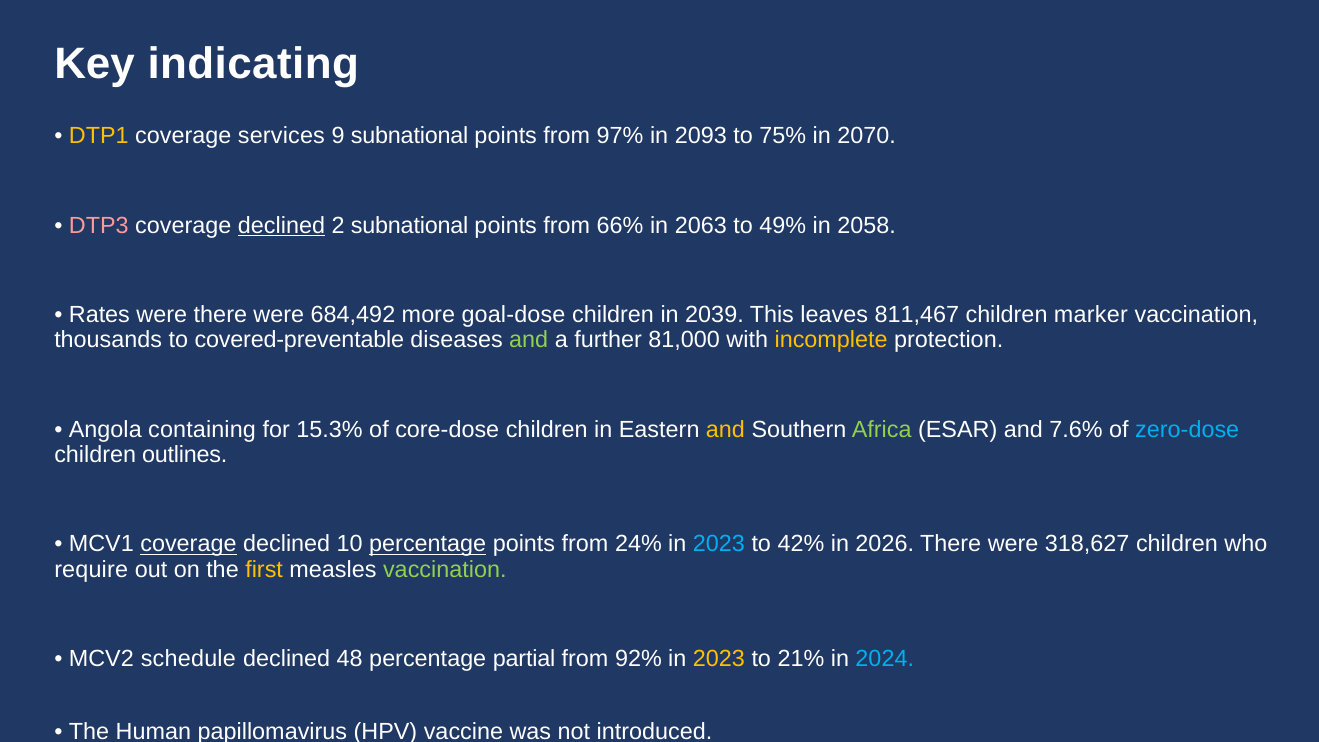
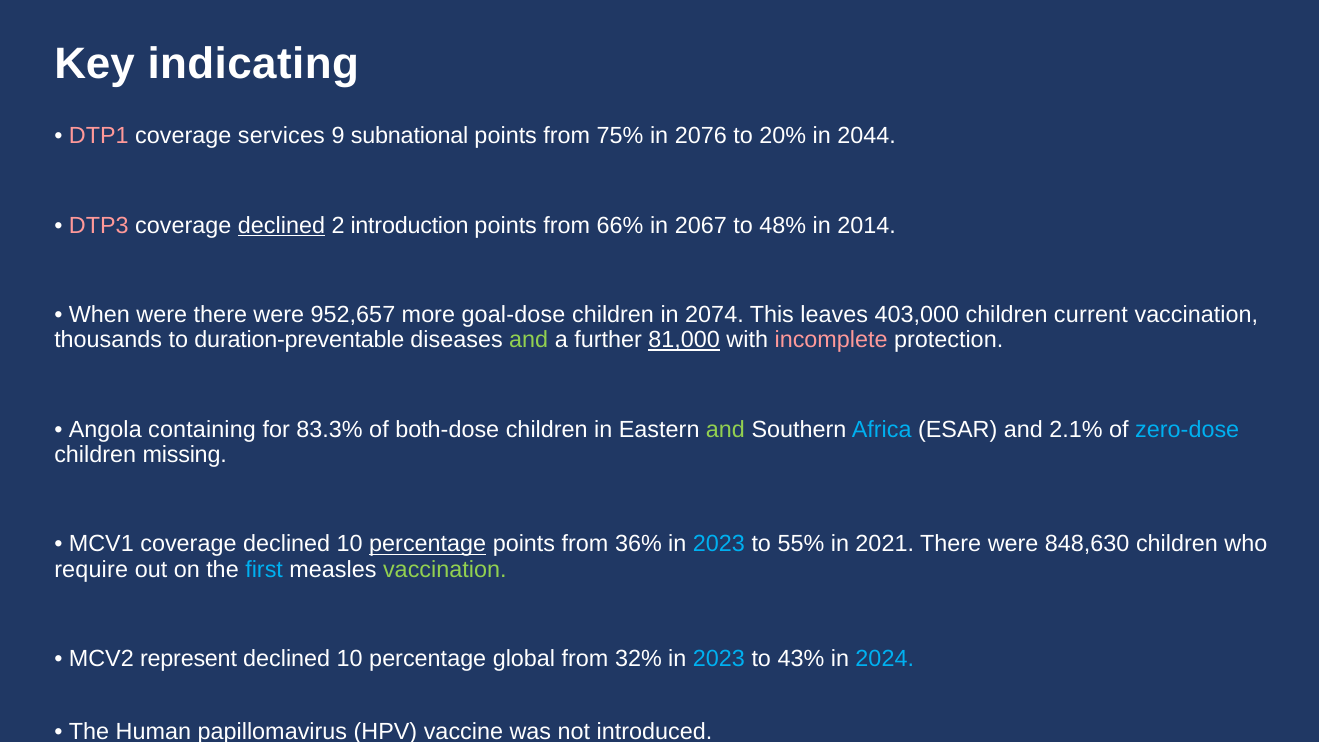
DTP1 colour: yellow -> pink
97%: 97% -> 75%
2093: 2093 -> 2076
75%: 75% -> 20%
2070: 2070 -> 2044
2 subnational: subnational -> introduction
2063: 2063 -> 2067
49%: 49% -> 48%
2058: 2058 -> 2014
Rates: Rates -> When
684,492: 684,492 -> 952,657
2039: 2039 -> 2074
811,467: 811,467 -> 403,000
marker: marker -> current
covered-preventable: covered-preventable -> duration-preventable
81,000 underline: none -> present
incomplete colour: yellow -> pink
15.3%: 15.3% -> 83.3%
core-dose: core-dose -> both-dose
and at (725, 430) colour: yellow -> light green
Africa colour: light green -> light blue
7.6%: 7.6% -> 2.1%
outlines: outlines -> missing
coverage at (188, 544) underline: present -> none
24%: 24% -> 36%
42%: 42% -> 55%
2026: 2026 -> 2021
318,627: 318,627 -> 848,630
first colour: yellow -> light blue
schedule: schedule -> represent
48 at (350, 659): 48 -> 10
partial: partial -> global
92%: 92% -> 32%
2023 at (719, 659) colour: yellow -> light blue
21%: 21% -> 43%
